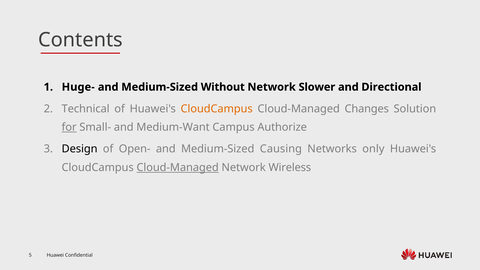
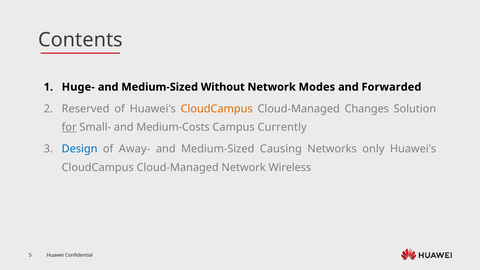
Slower: Slower -> Modes
Directional: Directional -> Forwarded
Technical: Technical -> Reserved
Medium-Want: Medium-Want -> Medium-Costs
Authorize: Authorize -> Currently
Design colour: black -> blue
Open-: Open- -> Away-
Cloud-Managed at (178, 167) underline: present -> none
